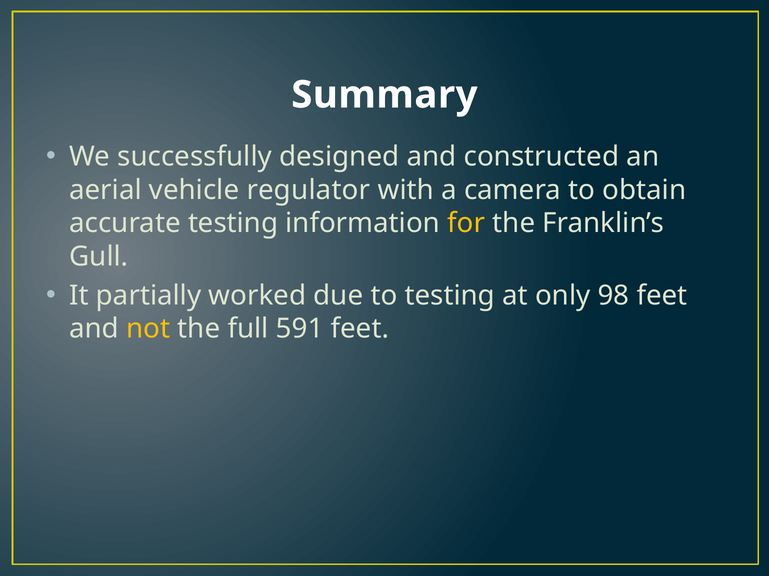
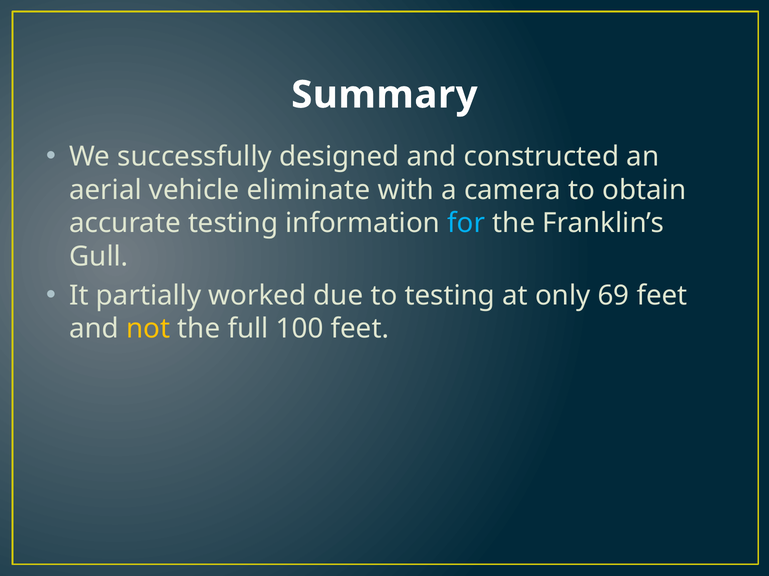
regulator: regulator -> eliminate
for colour: yellow -> light blue
98: 98 -> 69
591: 591 -> 100
